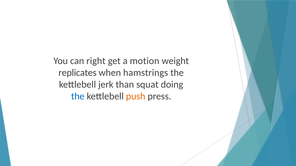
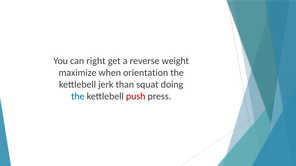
motion: motion -> reverse
replicates: replicates -> maximize
hamstrings: hamstrings -> orientation
push colour: orange -> red
